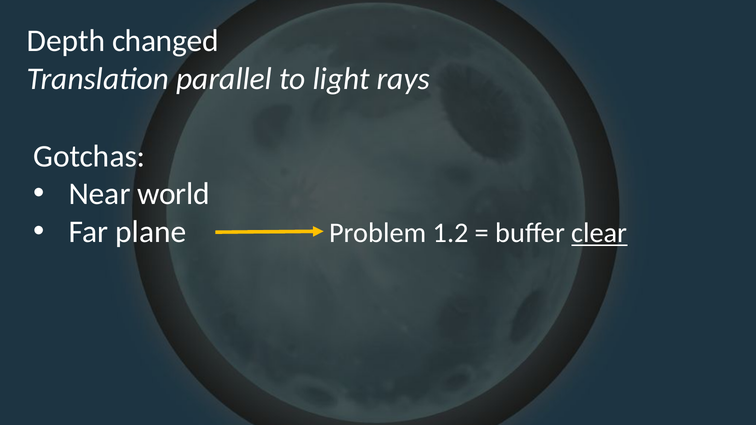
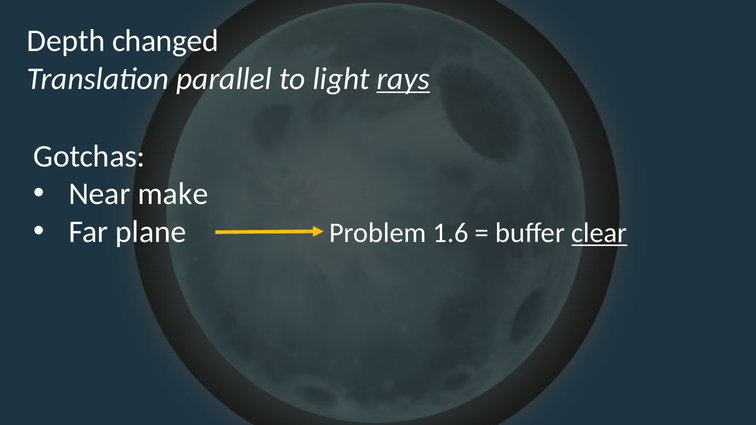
rays underline: none -> present
world: world -> make
1.2: 1.2 -> 1.6
